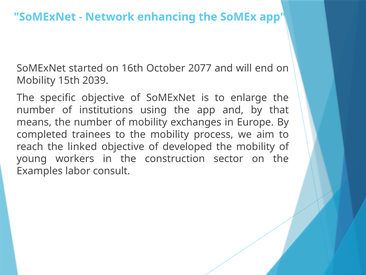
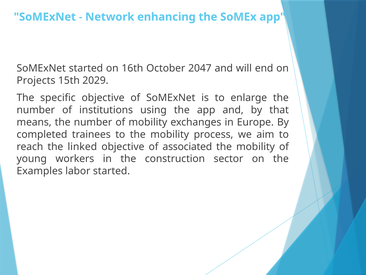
2077: 2077 -> 2047
Mobility at (36, 80): Mobility -> Projects
2039: 2039 -> 2029
developed: developed -> associated
labor consult: consult -> started
